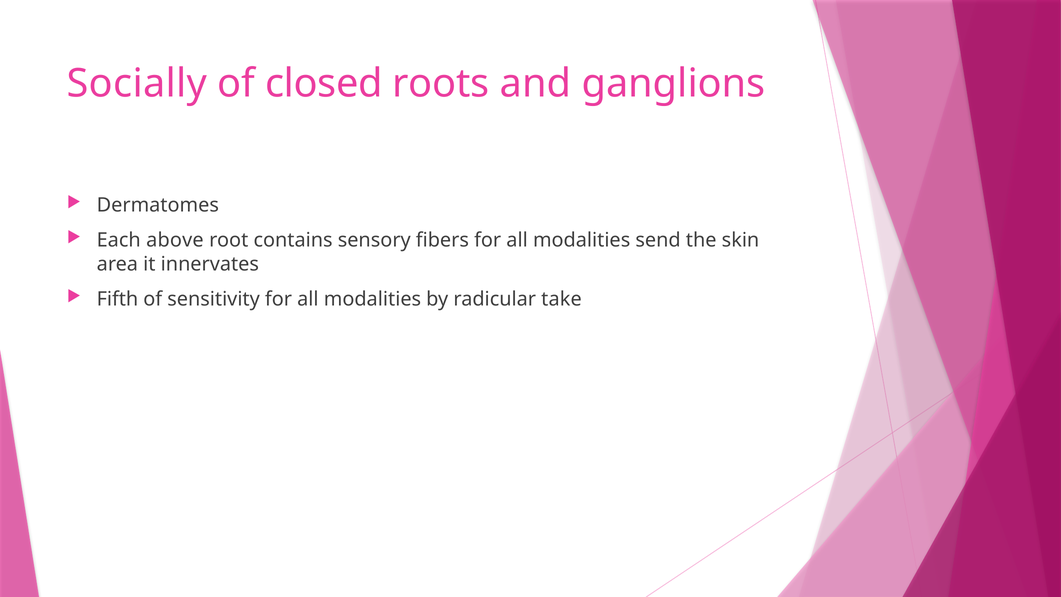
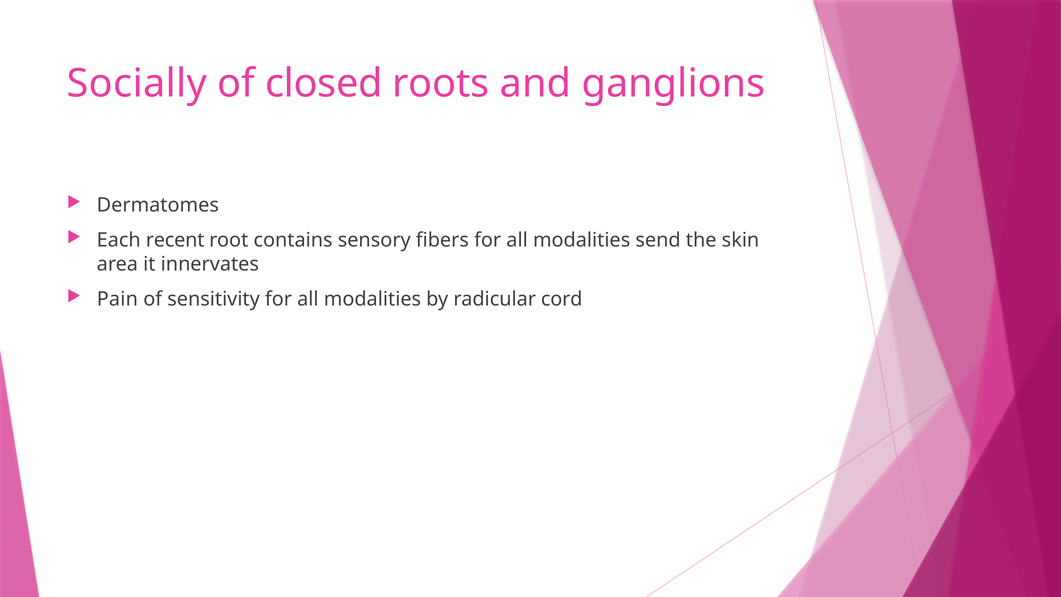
above: above -> recent
Fifth: Fifth -> Pain
take: take -> cord
